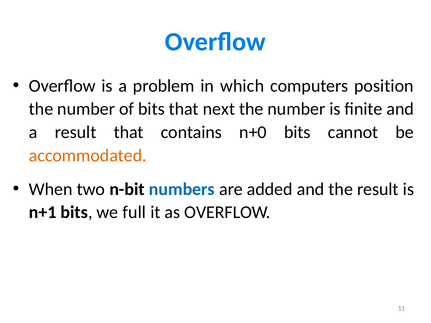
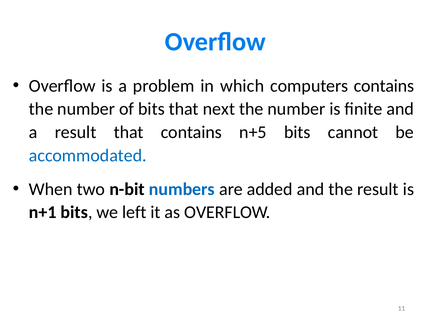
computers position: position -> contains
n+0: n+0 -> n+5
accommodated colour: orange -> blue
full: full -> left
